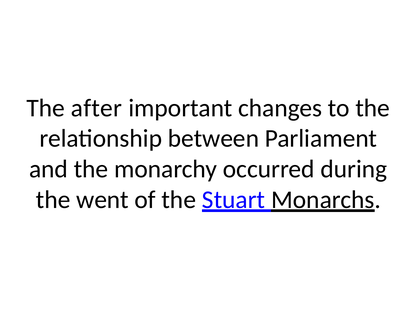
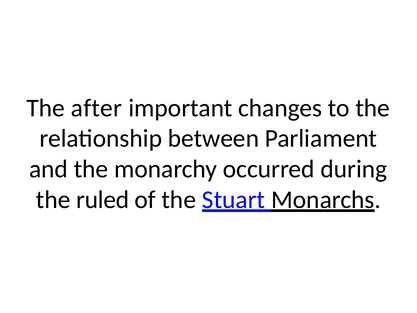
went: went -> ruled
